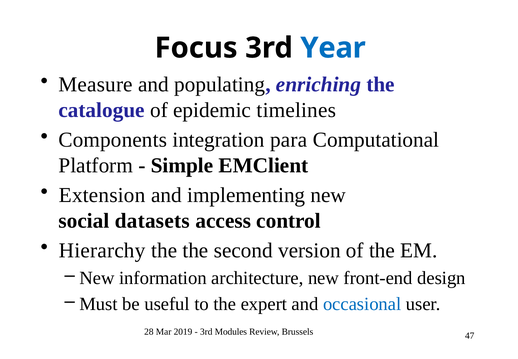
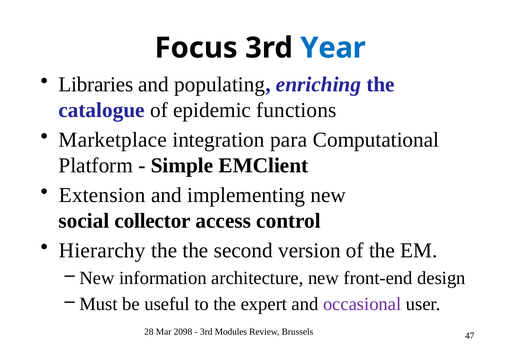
Measure: Measure -> Libraries
timelines: timelines -> functions
Components: Components -> Marketplace
datasets: datasets -> collector
occasional colour: blue -> purple
2019: 2019 -> 2098
